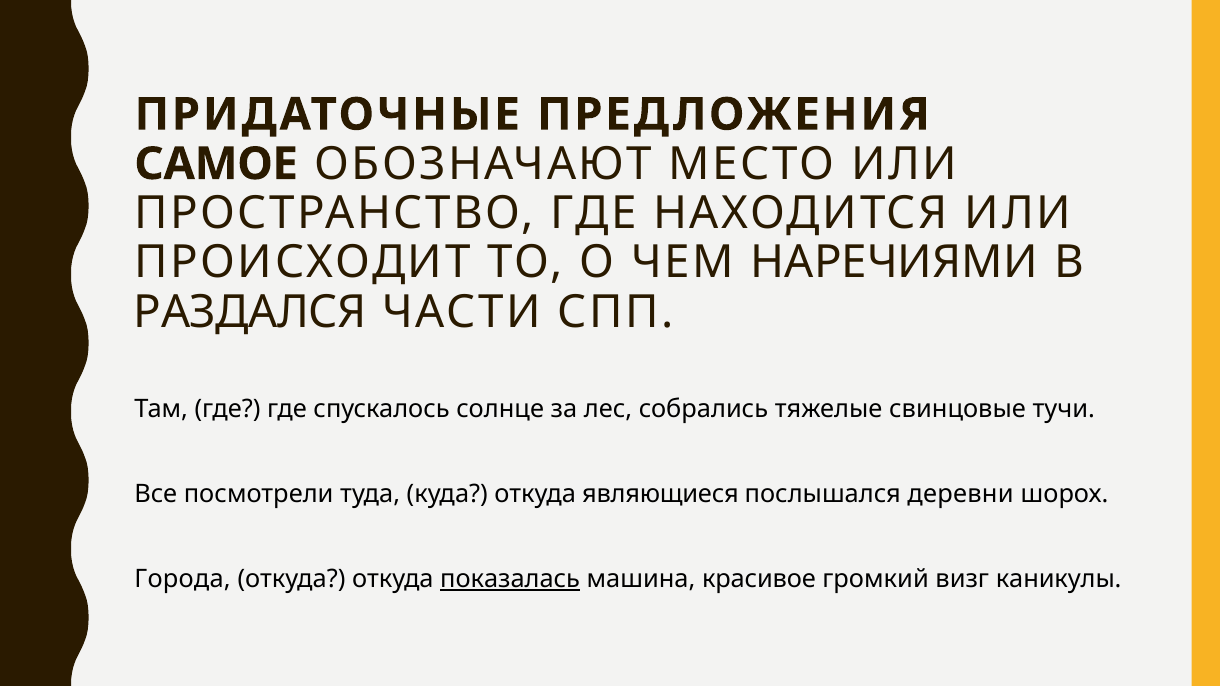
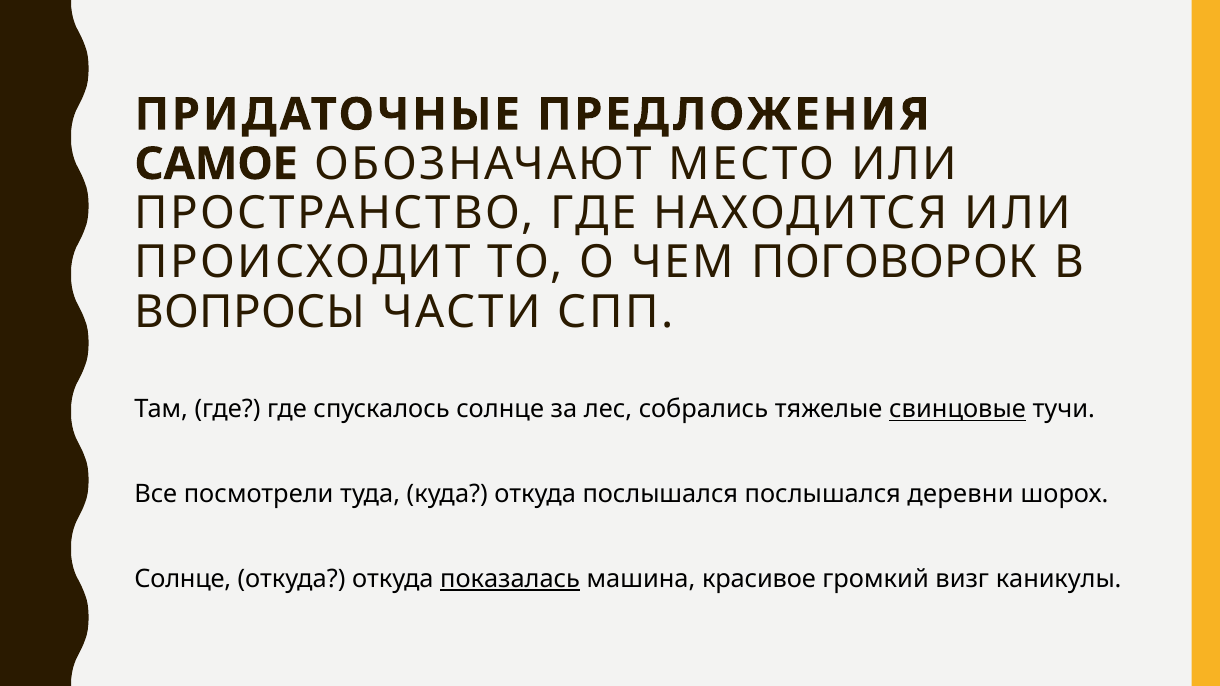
НАРЕЧИЯМИ: НАРЕЧИЯМИ -> ПОГОВОРОК
РАЗДАЛСЯ: РАЗДАЛСЯ -> ВОПРОСЫ
свинцовые underline: none -> present
откуда являющиеся: являющиеся -> послышался
Города at (183, 579): Города -> Солнце
